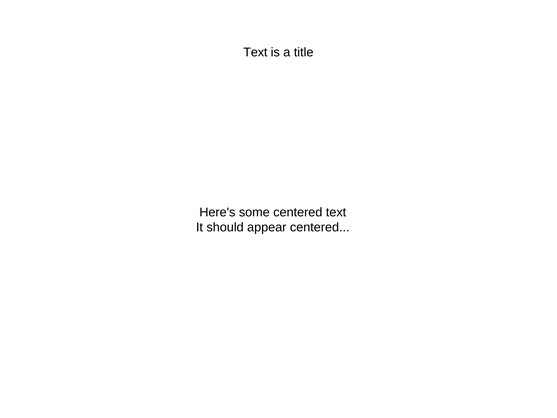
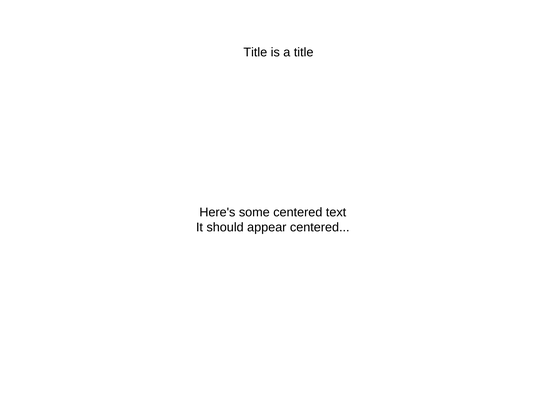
Text at (255, 52): Text -> Title
